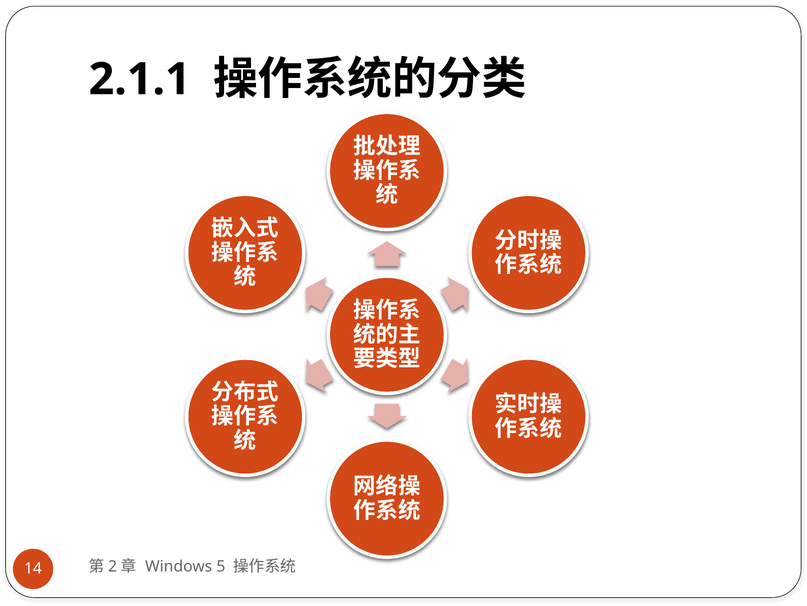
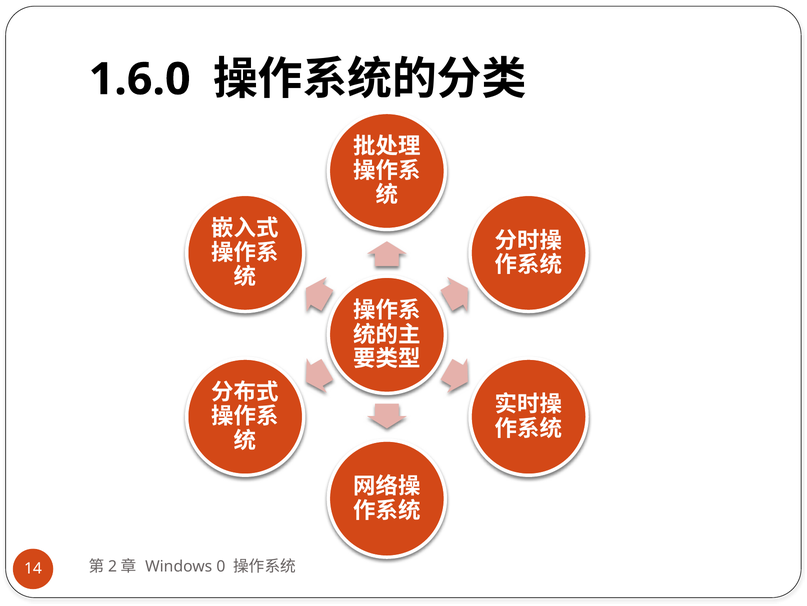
2.1.1: 2.1.1 -> 1.6.0
5: 5 -> 0
